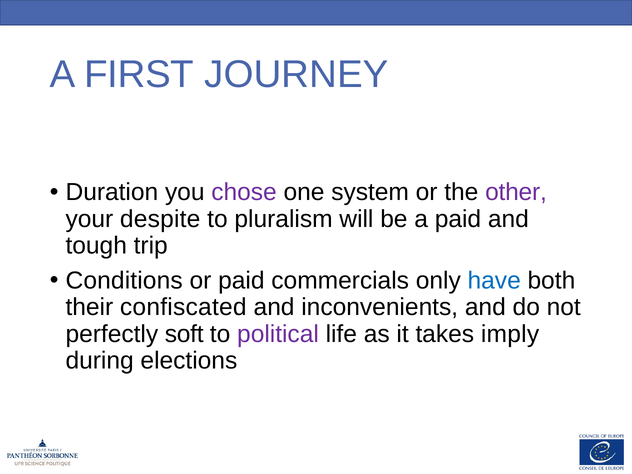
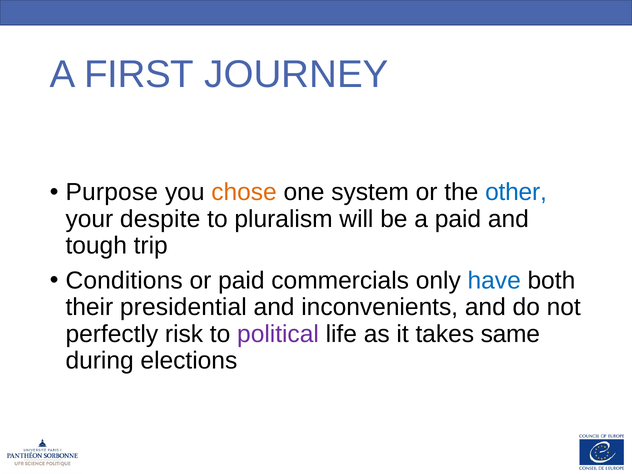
Duration: Duration -> Purpose
chose colour: purple -> orange
other colour: purple -> blue
confiscated: confiscated -> presidential
soft: soft -> risk
imply: imply -> same
